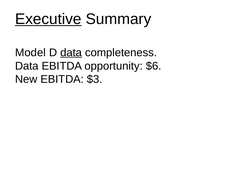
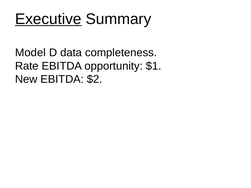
data at (71, 53) underline: present -> none
Data at (27, 66): Data -> Rate
$6: $6 -> $1
$3: $3 -> $2
